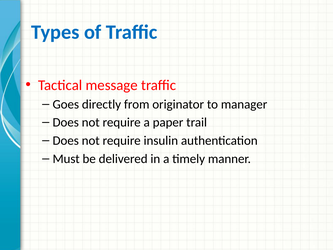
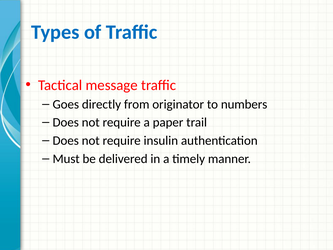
manager: manager -> numbers
